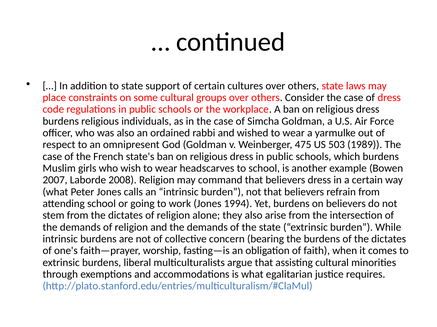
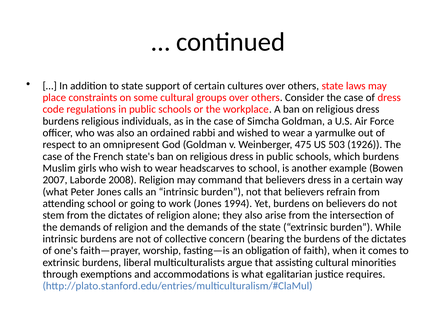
1989: 1989 -> 1926
